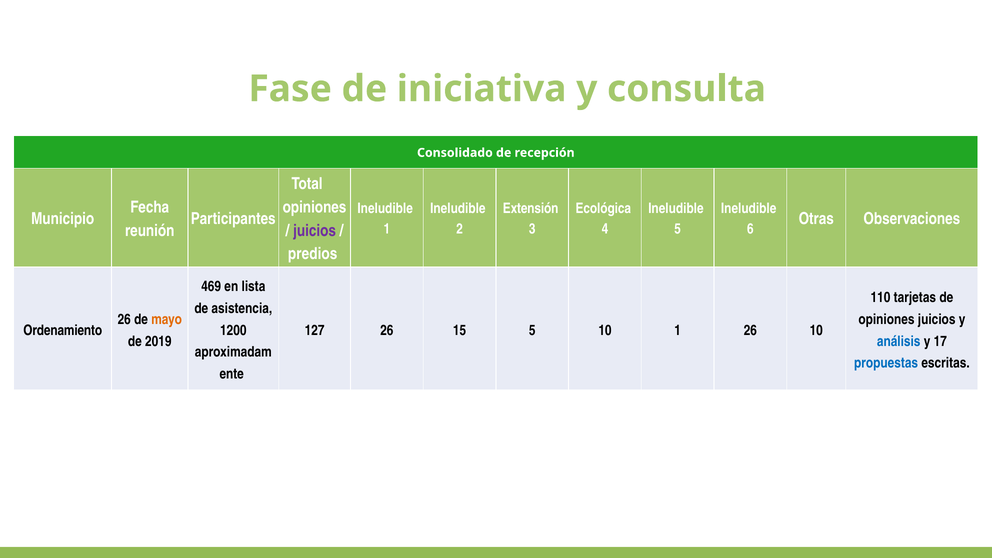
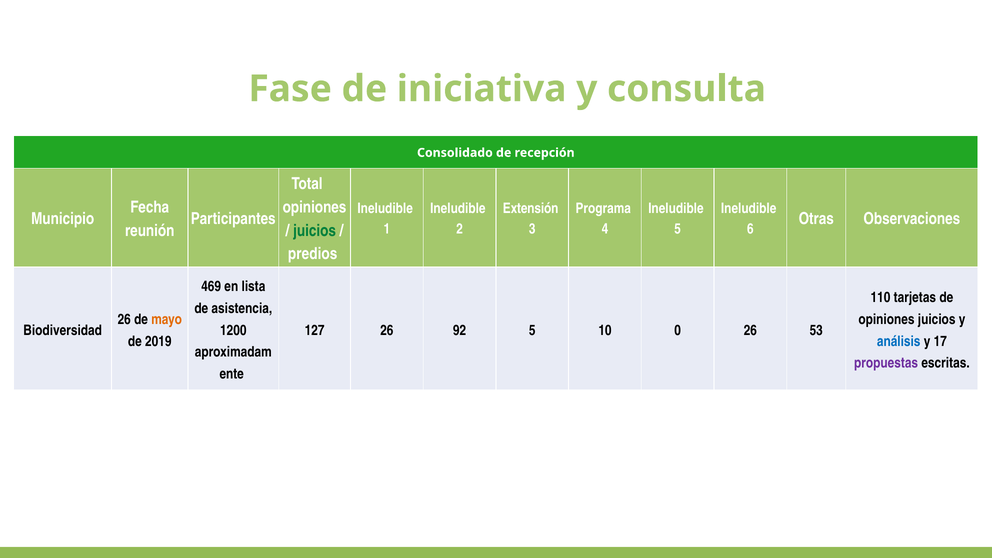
Ecológica: Ecológica -> Programa
juicios at (315, 231) colour: purple -> green
Ordenamiento: Ordenamiento -> Biodiversidad
15: 15 -> 92
10 1: 1 -> 0
26 10: 10 -> 53
propuestas colour: blue -> purple
